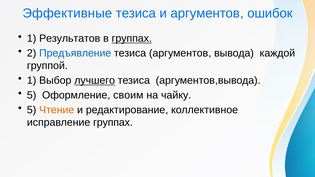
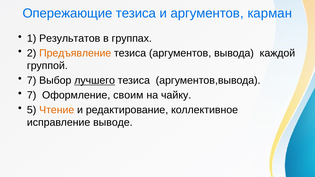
Эффективные: Эффективные -> Опережающие
ошибок: ошибок -> карман
группах at (132, 39) underline: present -> none
Предъявление colour: blue -> orange
1 at (32, 81): 1 -> 7
5 at (32, 95): 5 -> 7
исправление группах: группах -> выводе
